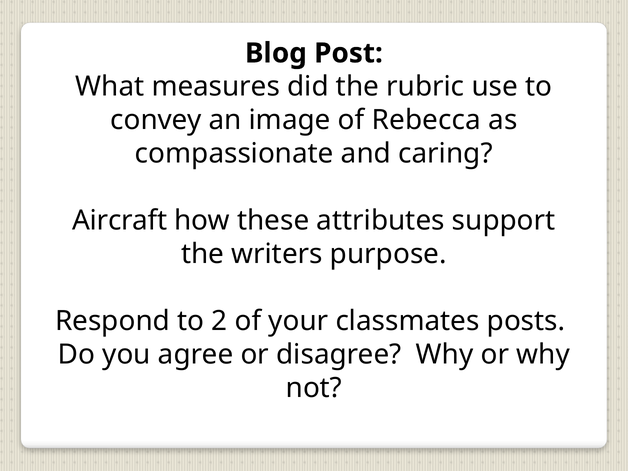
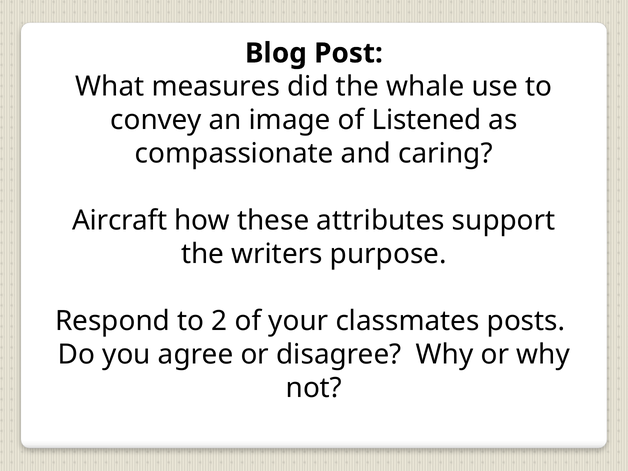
rubric: rubric -> whale
Rebecca: Rebecca -> Listened
